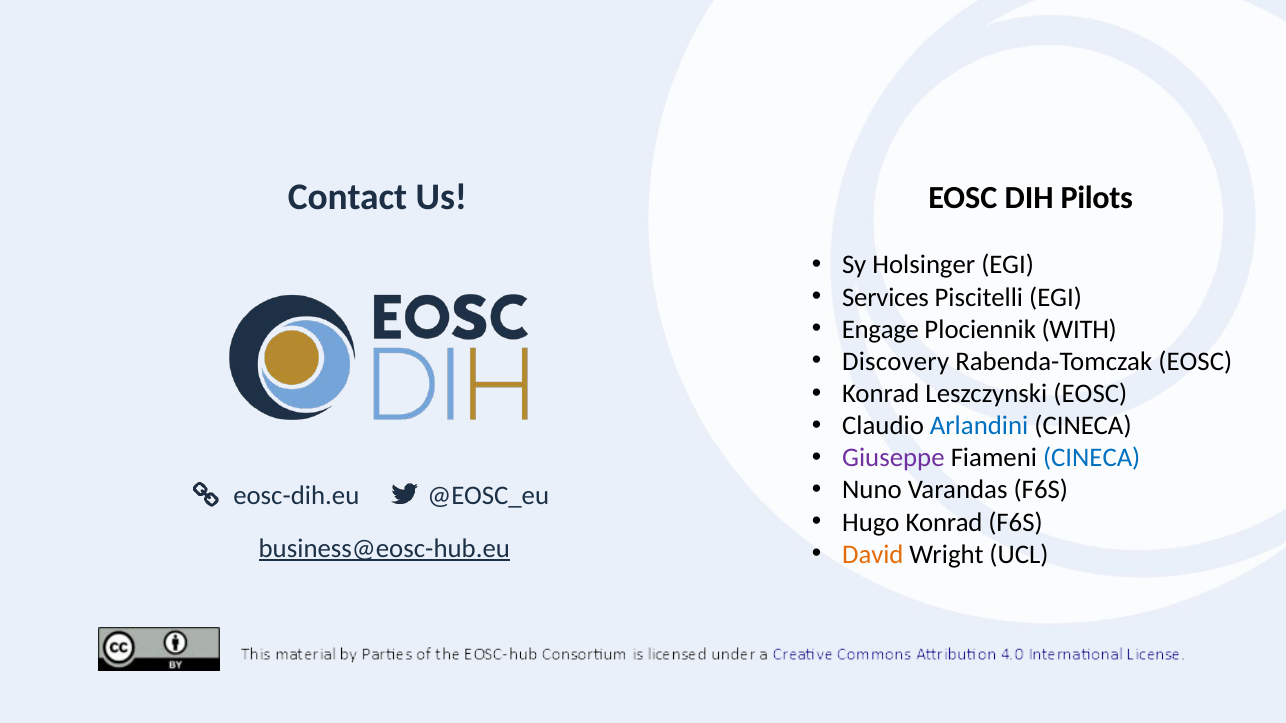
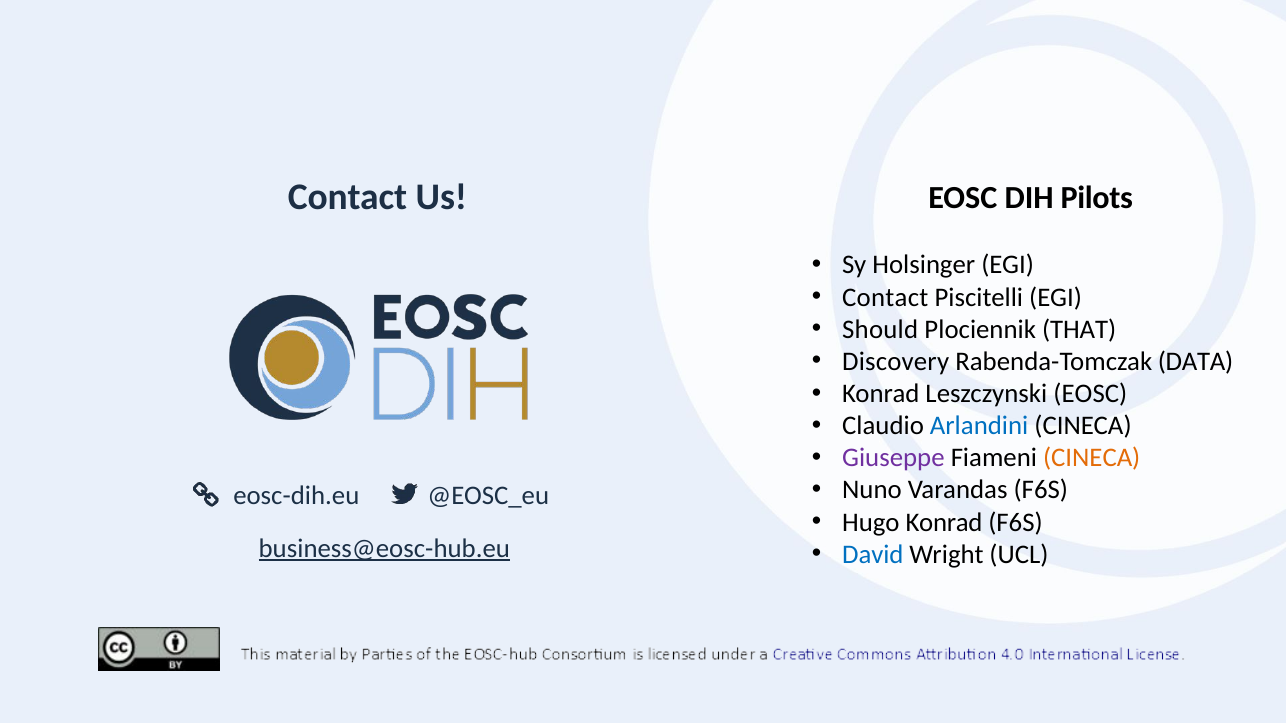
Services at (885, 297): Services -> Contact
Engage: Engage -> Should
WITH: WITH -> THAT
Rabenda-Tomczak EOSC: EOSC -> DATA
CINECA at (1092, 458) colour: blue -> orange
David colour: orange -> blue
